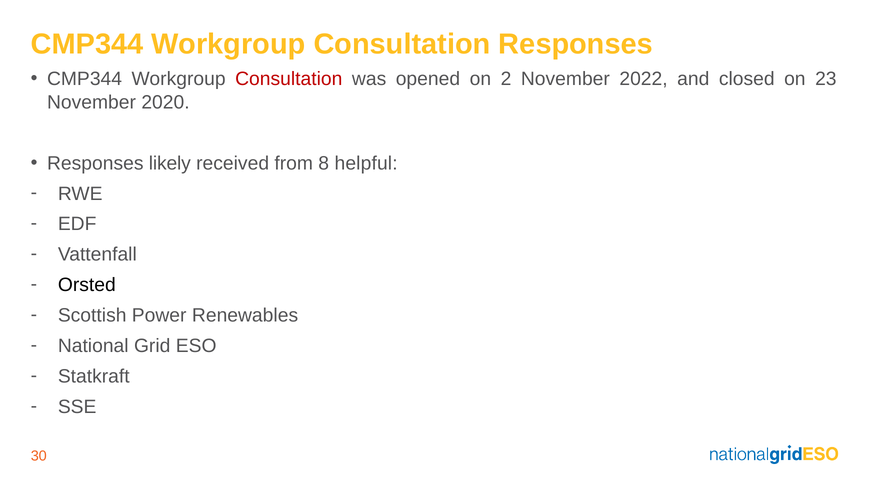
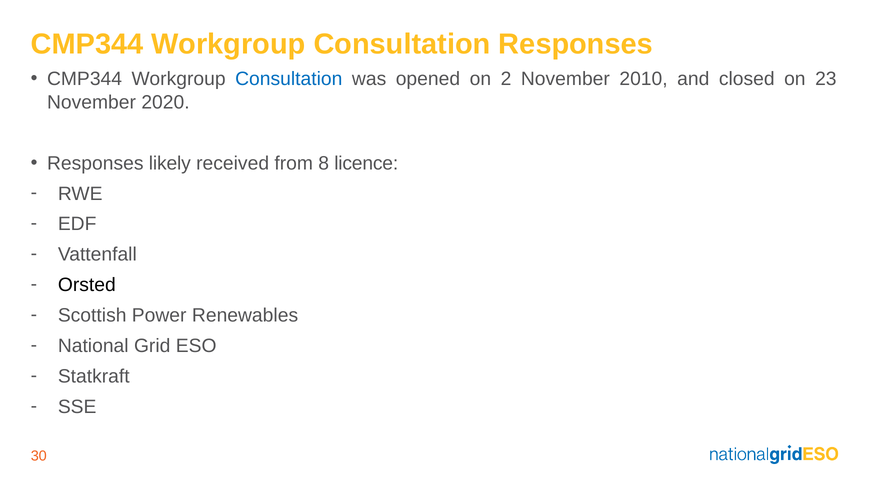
Consultation at (289, 79) colour: red -> blue
2022: 2022 -> 2010
helpful: helpful -> licence
